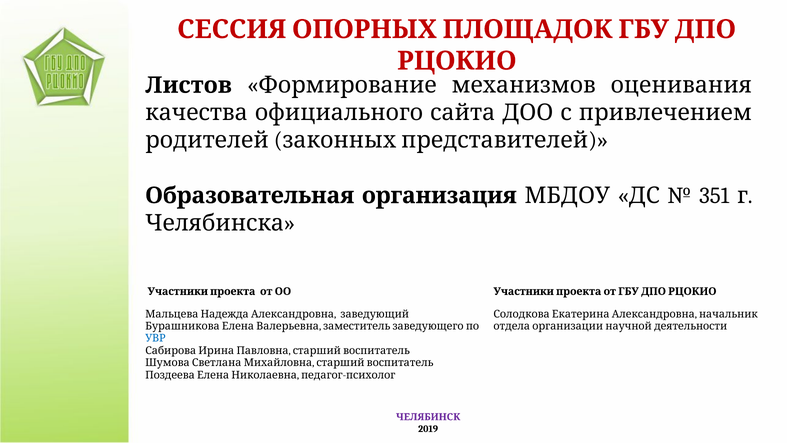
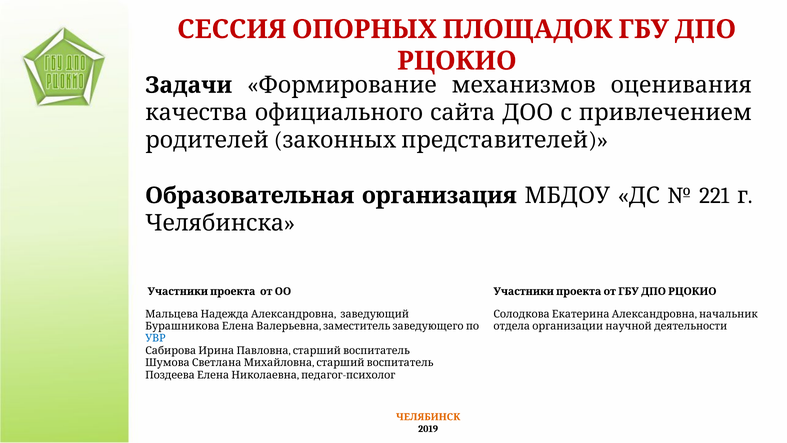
Листов: Листов -> Задачи
351: 351 -> 221
ЧЕЛЯБИНСК colour: purple -> orange
